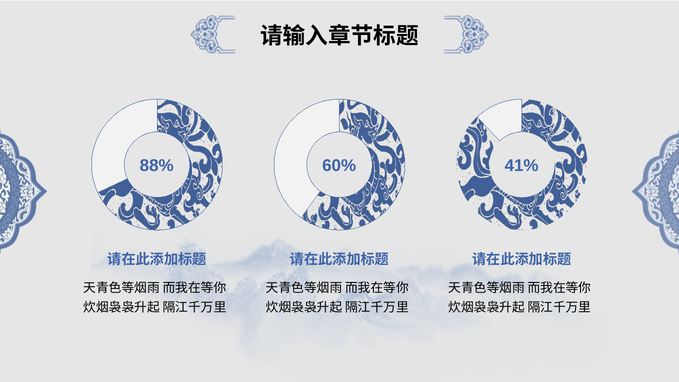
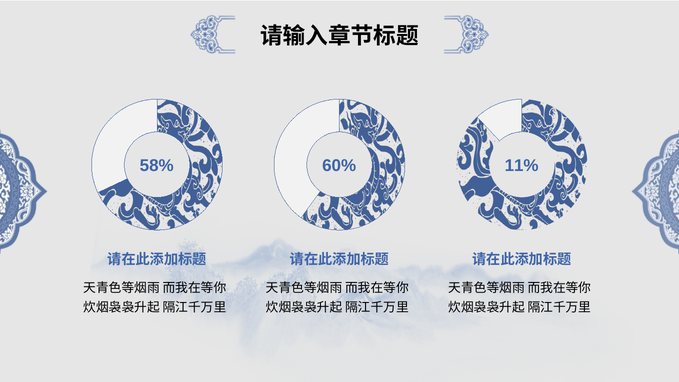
88%: 88% -> 58%
41%: 41% -> 11%
